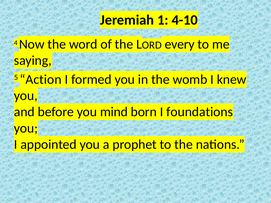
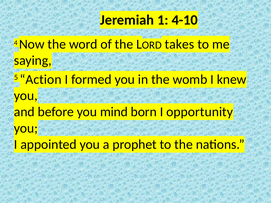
every: every -> takes
foundations: foundations -> opportunity
